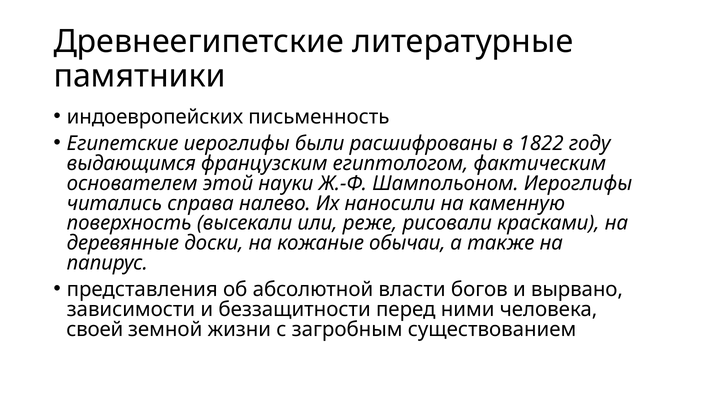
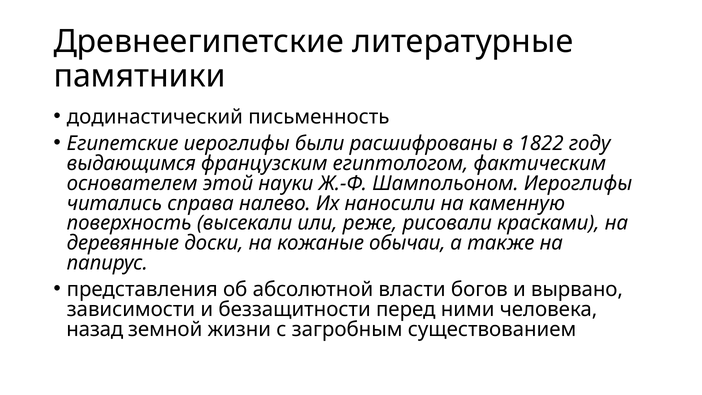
индоевропейских: индоевропейских -> додинастический
своей: своей -> назад
